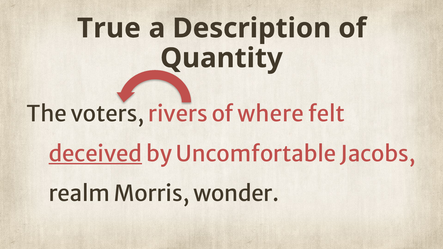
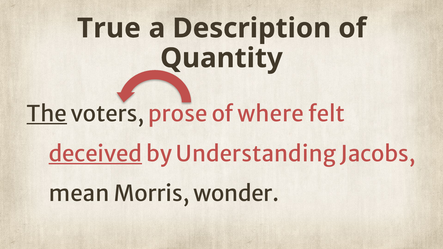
The underline: none -> present
rivers: rivers -> prose
Uncomfortable: Uncomfortable -> Understanding
realm: realm -> mean
